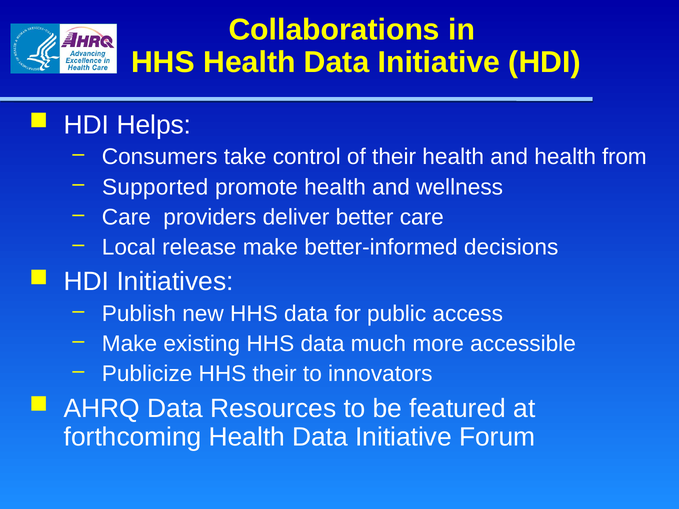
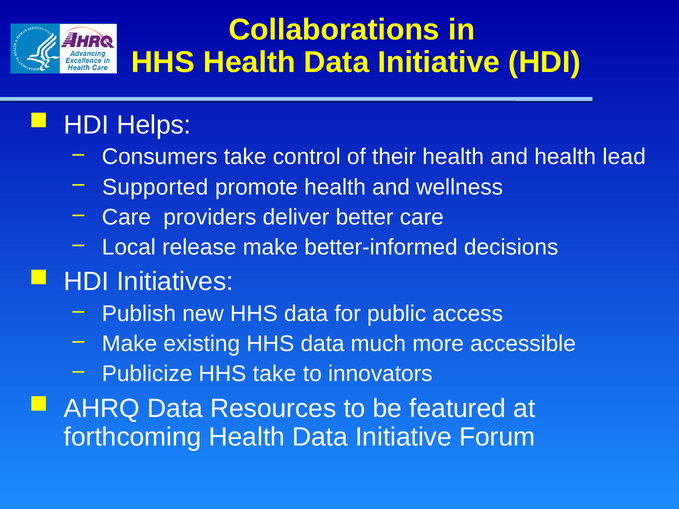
from: from -> lead
HHS their: their -> take
